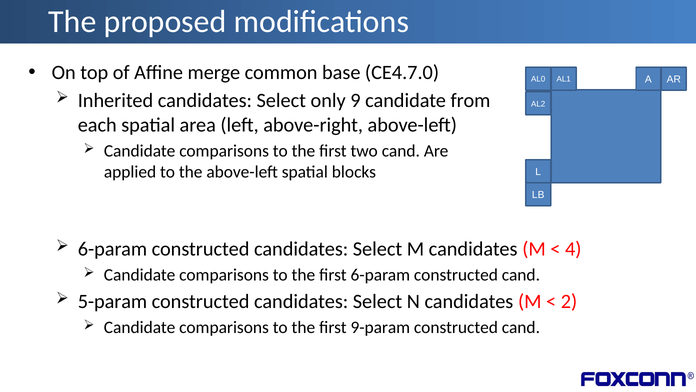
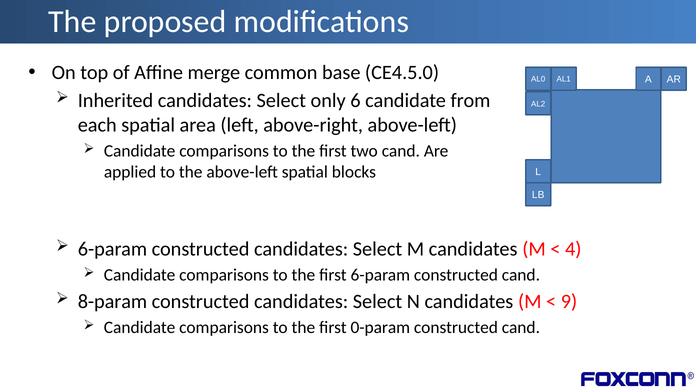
CE4.7.0: CE4.7.0 -> CE4.5.0
9: 9 -> 6
5-param: 5-param -> 8-param
2: 2 -> 9
9-param: 9-param -> 0-param
